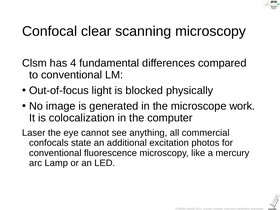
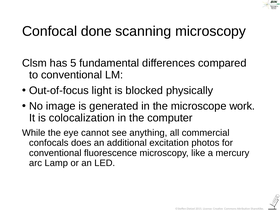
clear: clear -> done
4: 4 -> 5
Laser: Laser -> While
state: state -> does
